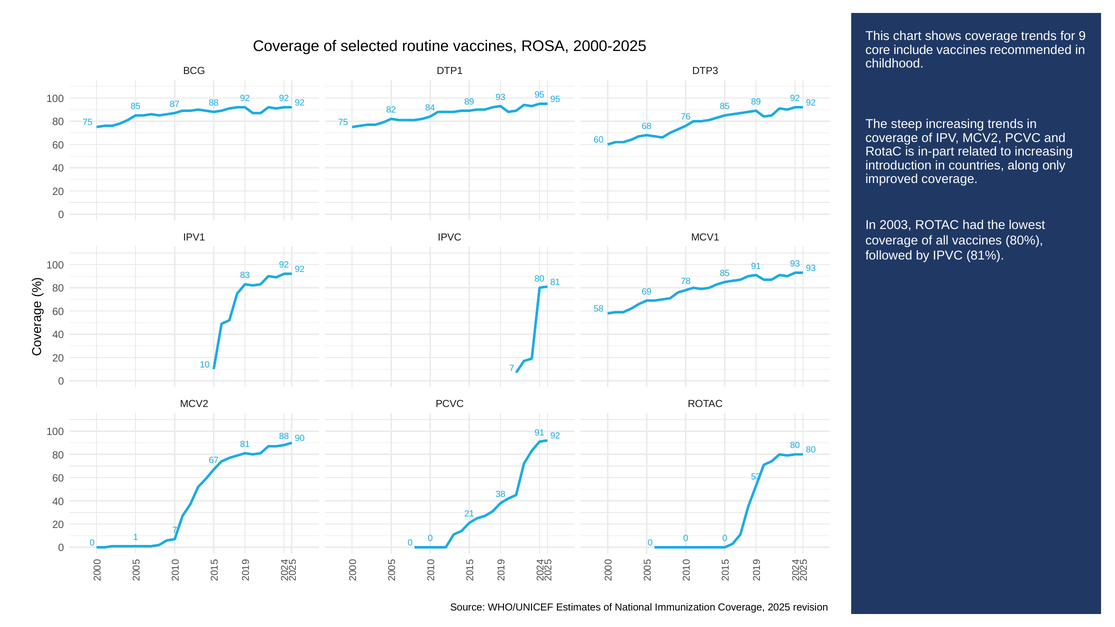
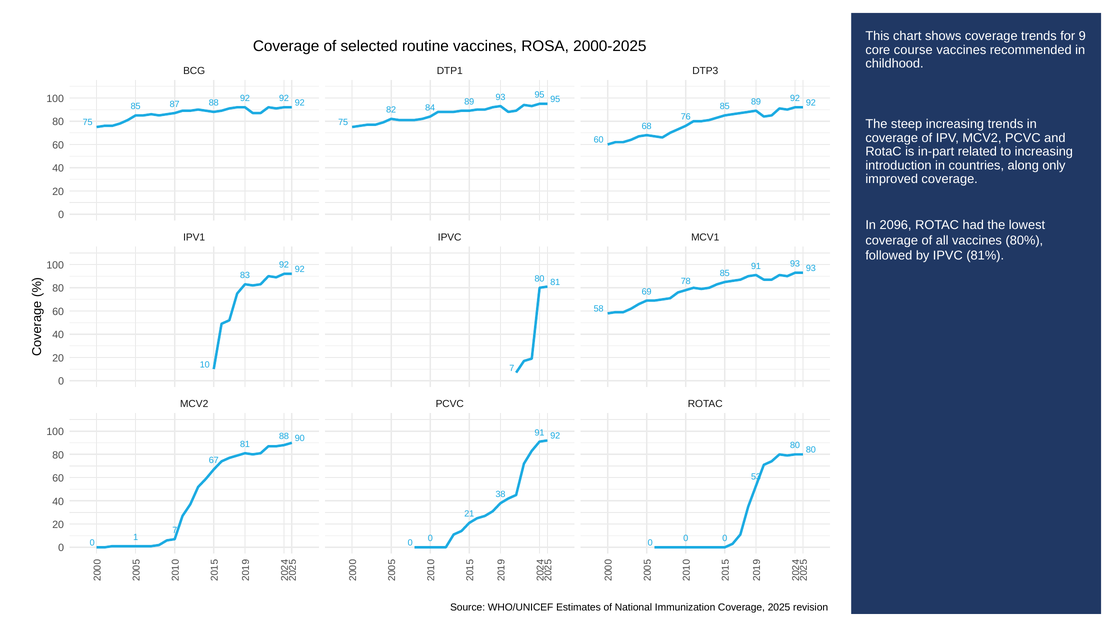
include: include -> course
2003: 2003 -> 2096
